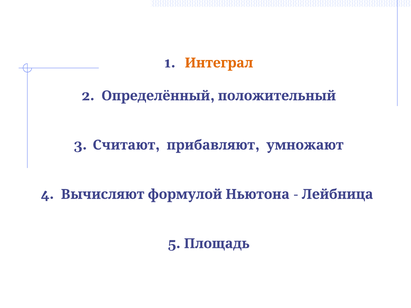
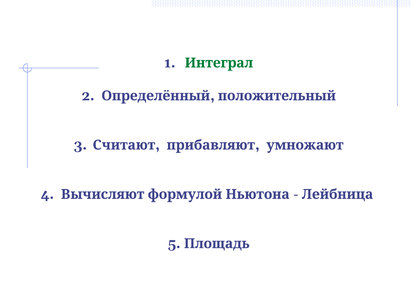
Интеграл colour: orange -> green
